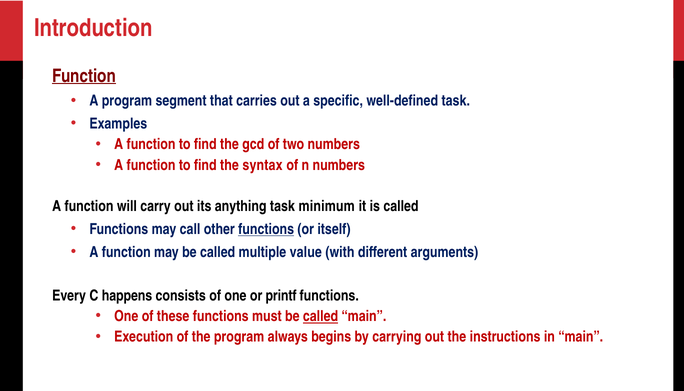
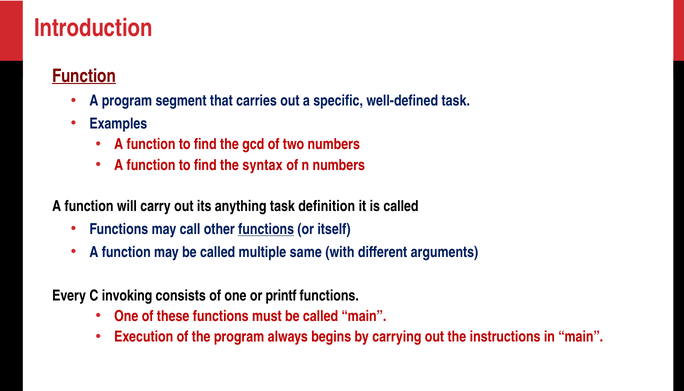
minimum: minimum -> definition
value: value -> same
happens: happens -> invoking
called at (321, 316) underline: present -> none
